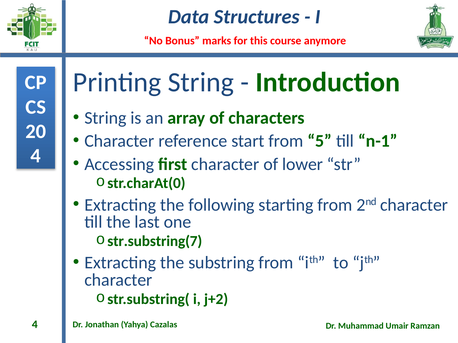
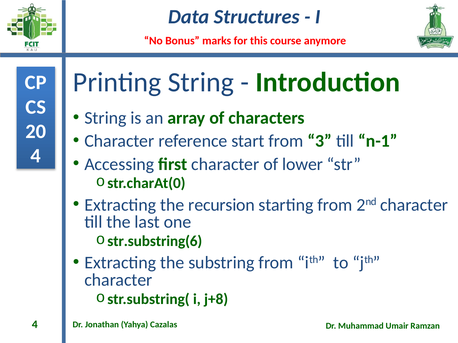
5: 5 -> 3
following: following -> recursion
str.substring(7: str.substring(7 -> str.substring(6
j+2: j+2 -> j+8
